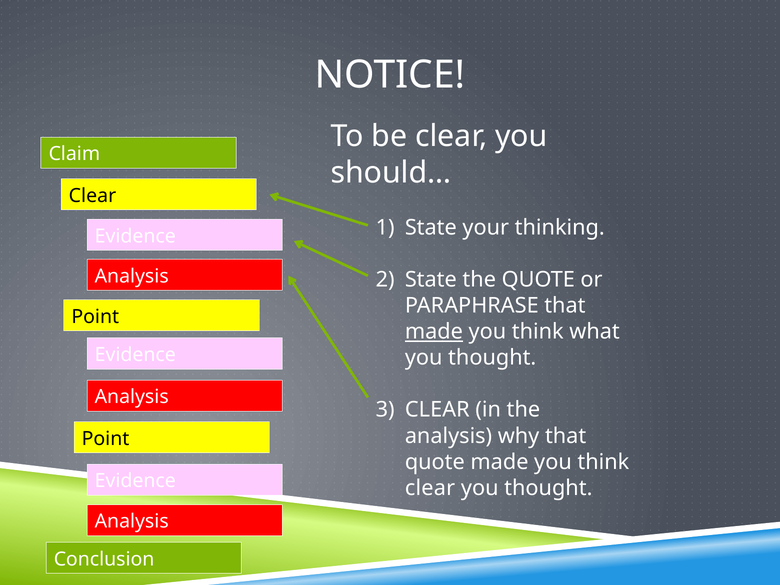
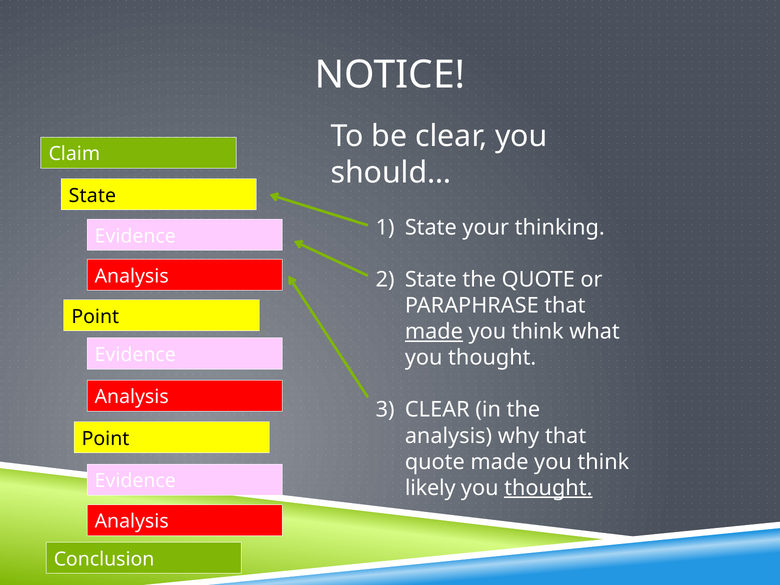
Clear at (92, 196): Clear -> State
clear at (430, 488): clear -> likely
thought at (548, 488) underline: none -> present
